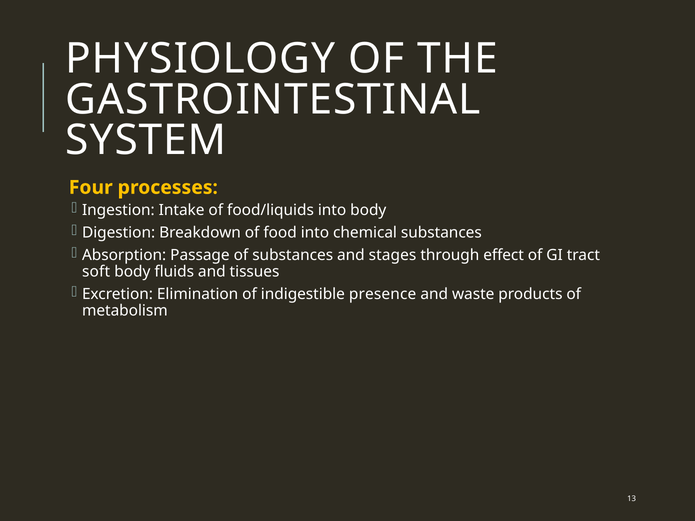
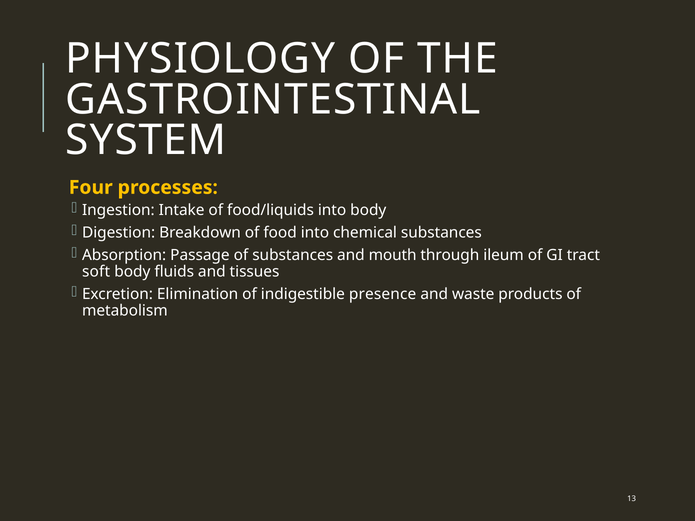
stages: stages -> mouth
effect: effect -> ileum
